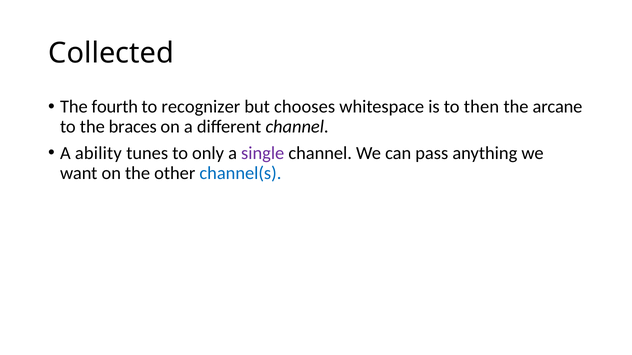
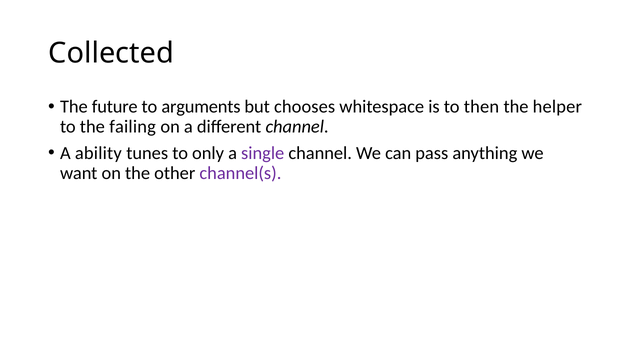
fourth: fourth -> future
recognizer: recognizer -> arguments
arcane: arcane -> helper
braces: braces -> failing
channel(s colour: blue -> purple
